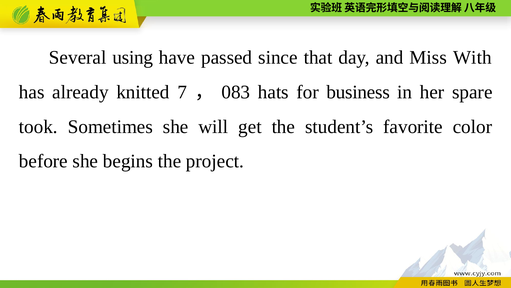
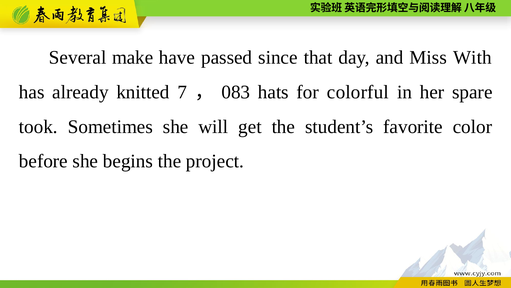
using: using -> make
business: business -> colorful
